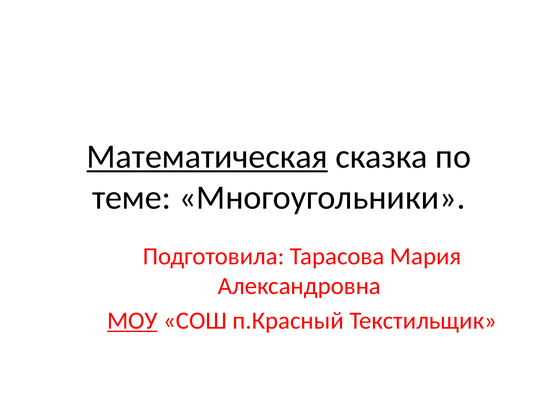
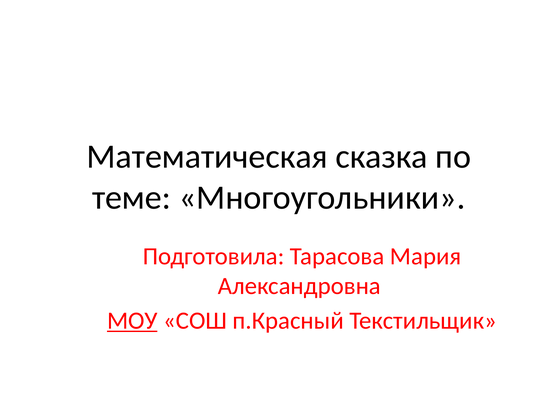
Математическая underline: present -> none
